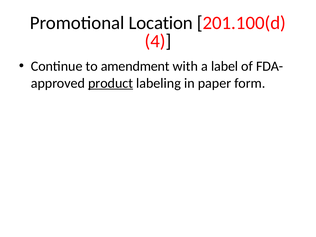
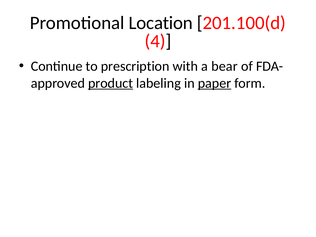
amendment: amendment -> prescription
label: label -> bear
paper underline: none -> present
